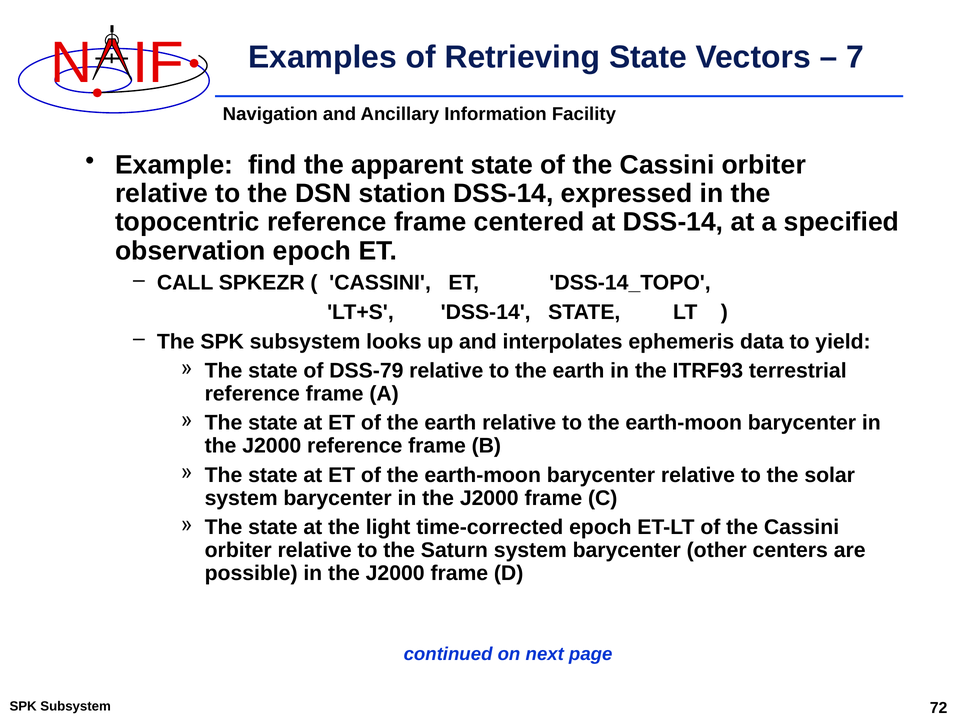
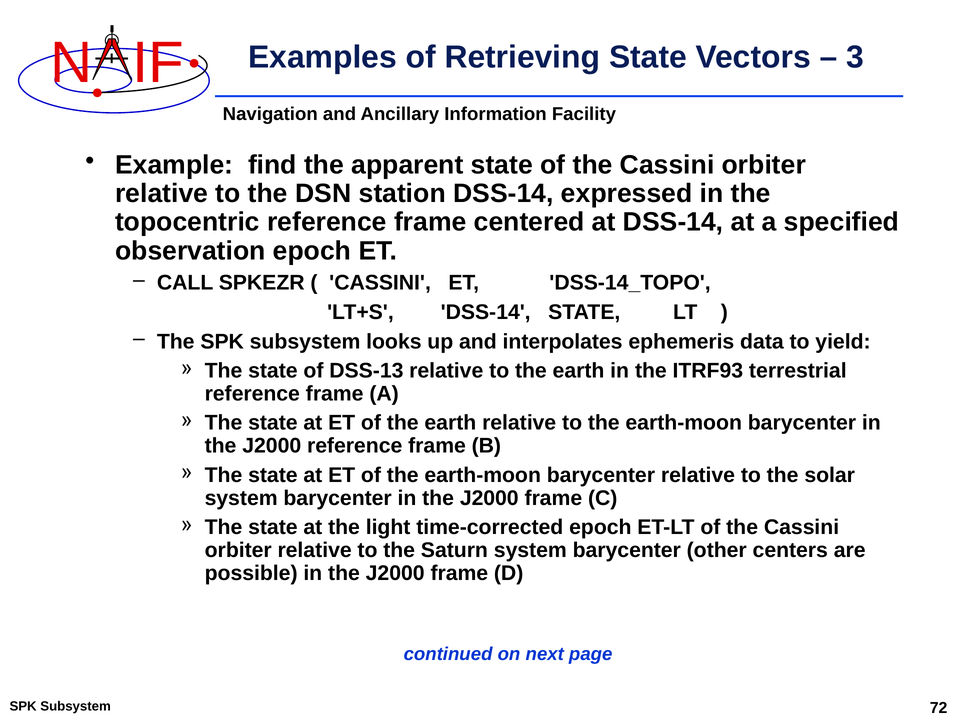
7: 7 -> 3
DSS-79: DSS-79 -> DSS-13
